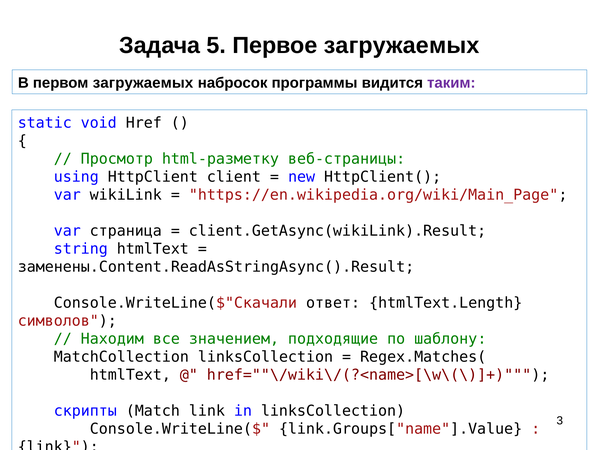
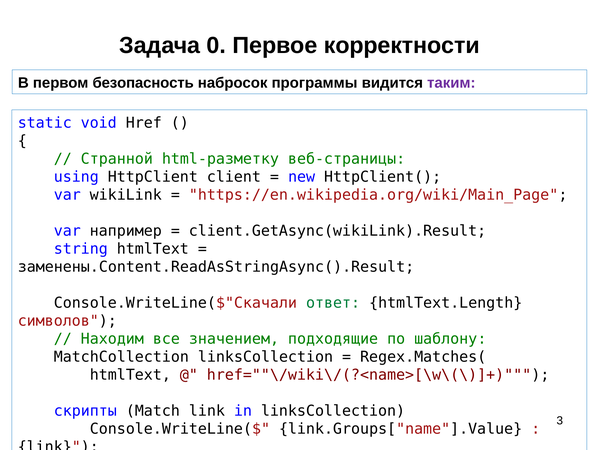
5: 5 -> 0
Первое загружаемых: загружаемых -> корректности
первом загружаемых: загружаемых -> безопасность
Просмотр: Просмотр -> Странной
страница: страница -> например
ответ colour: black -> green
